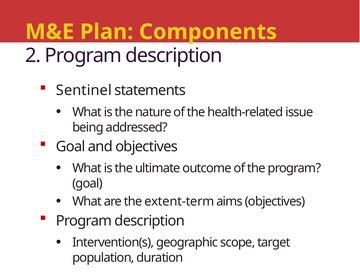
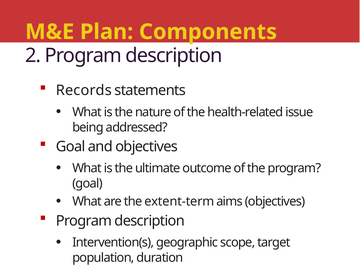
Sentinel: Sentinel -> Records
